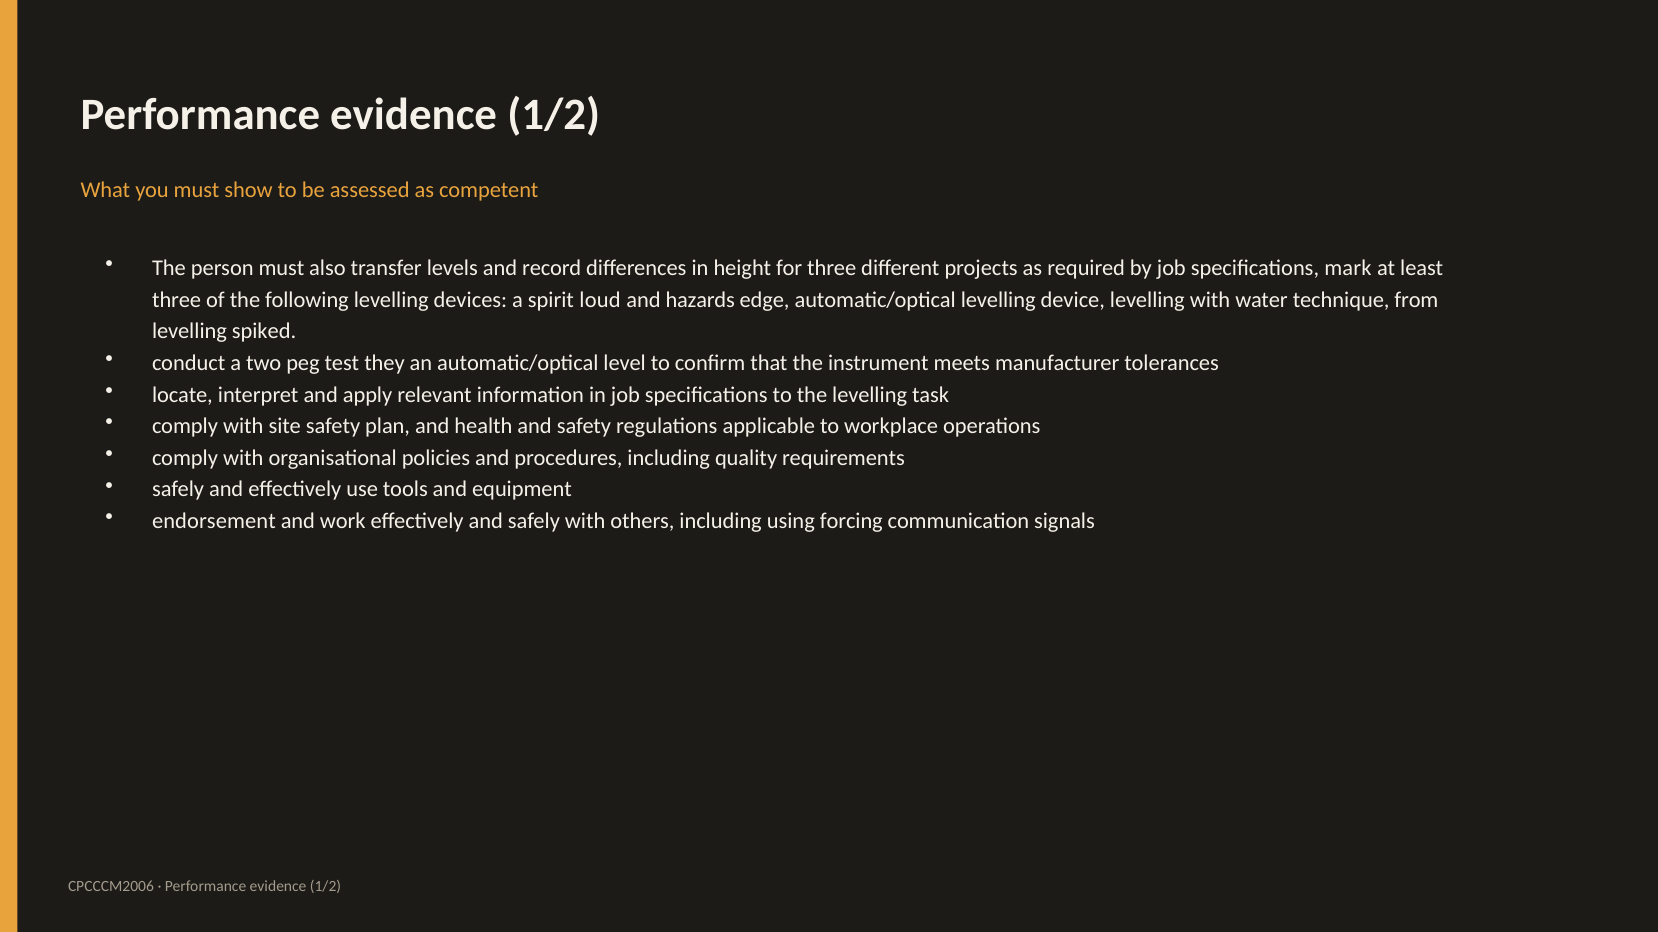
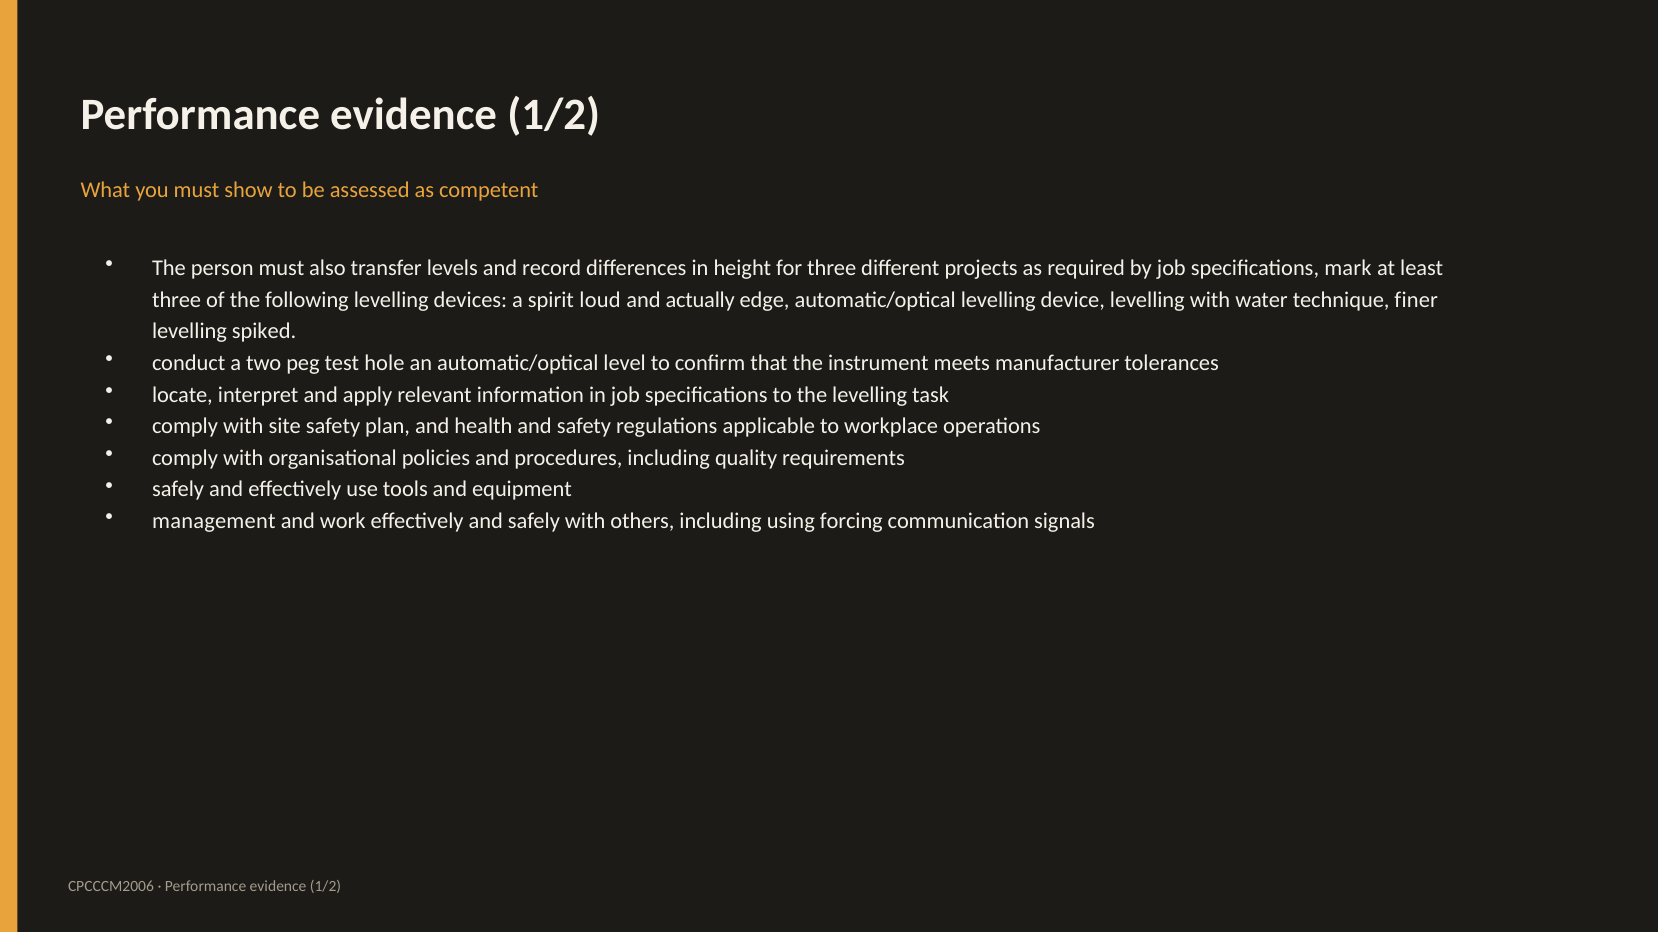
hazards: hazards -> actually
from: from -> finer
they: they -> hole
endorsement: endorsement -> management
